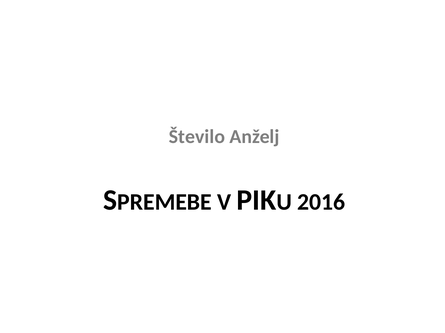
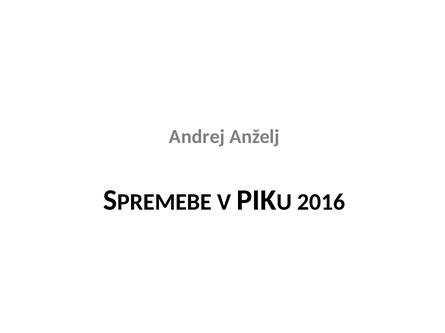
Število: Število -> Andrej
